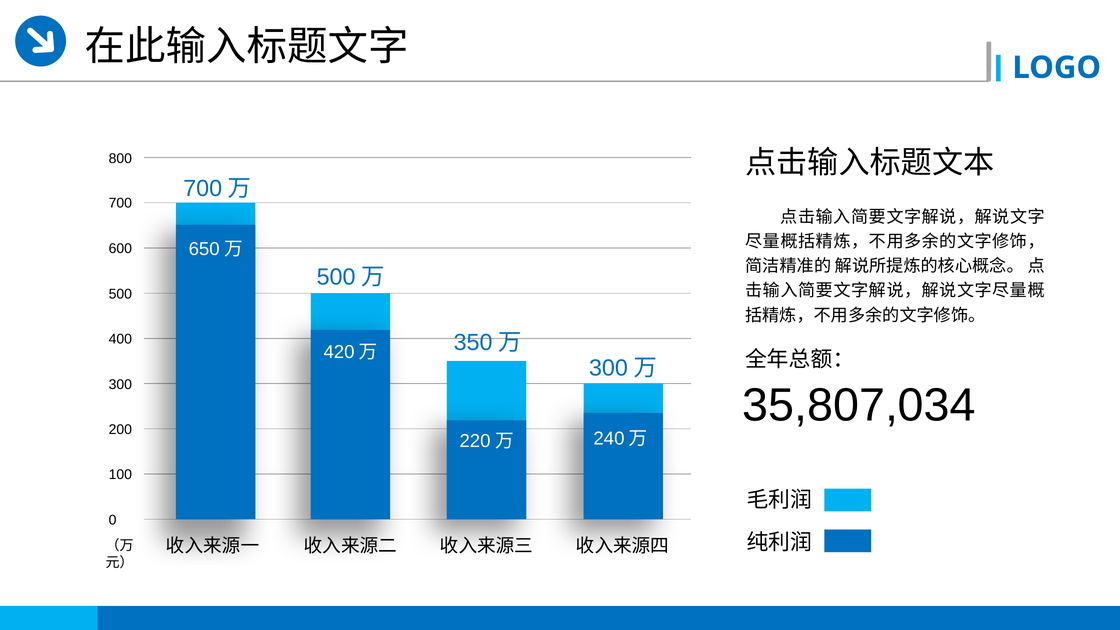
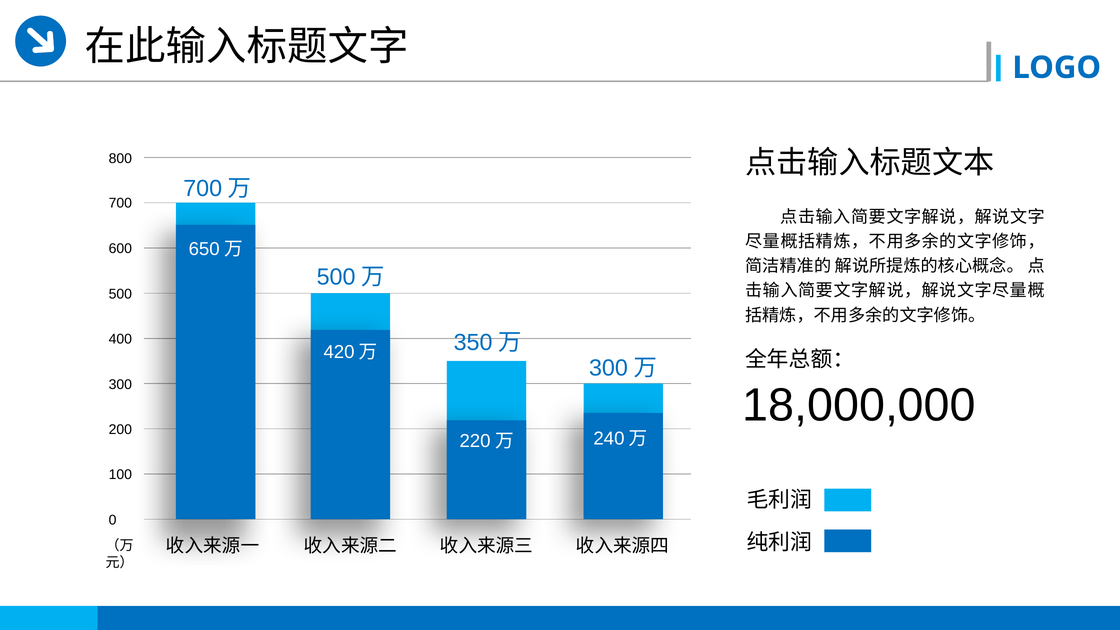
35,807,034: 35,807,034 -> 18,000,000
